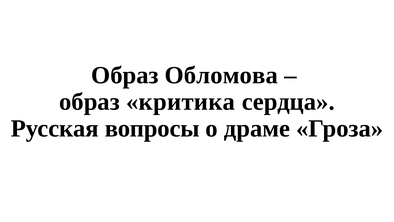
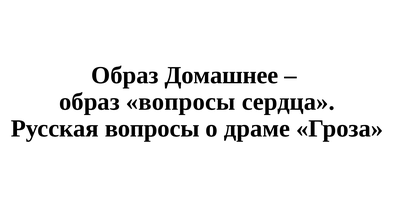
Обломова: Обломова -> Домашнее
образ критика: критика -> вопросы
